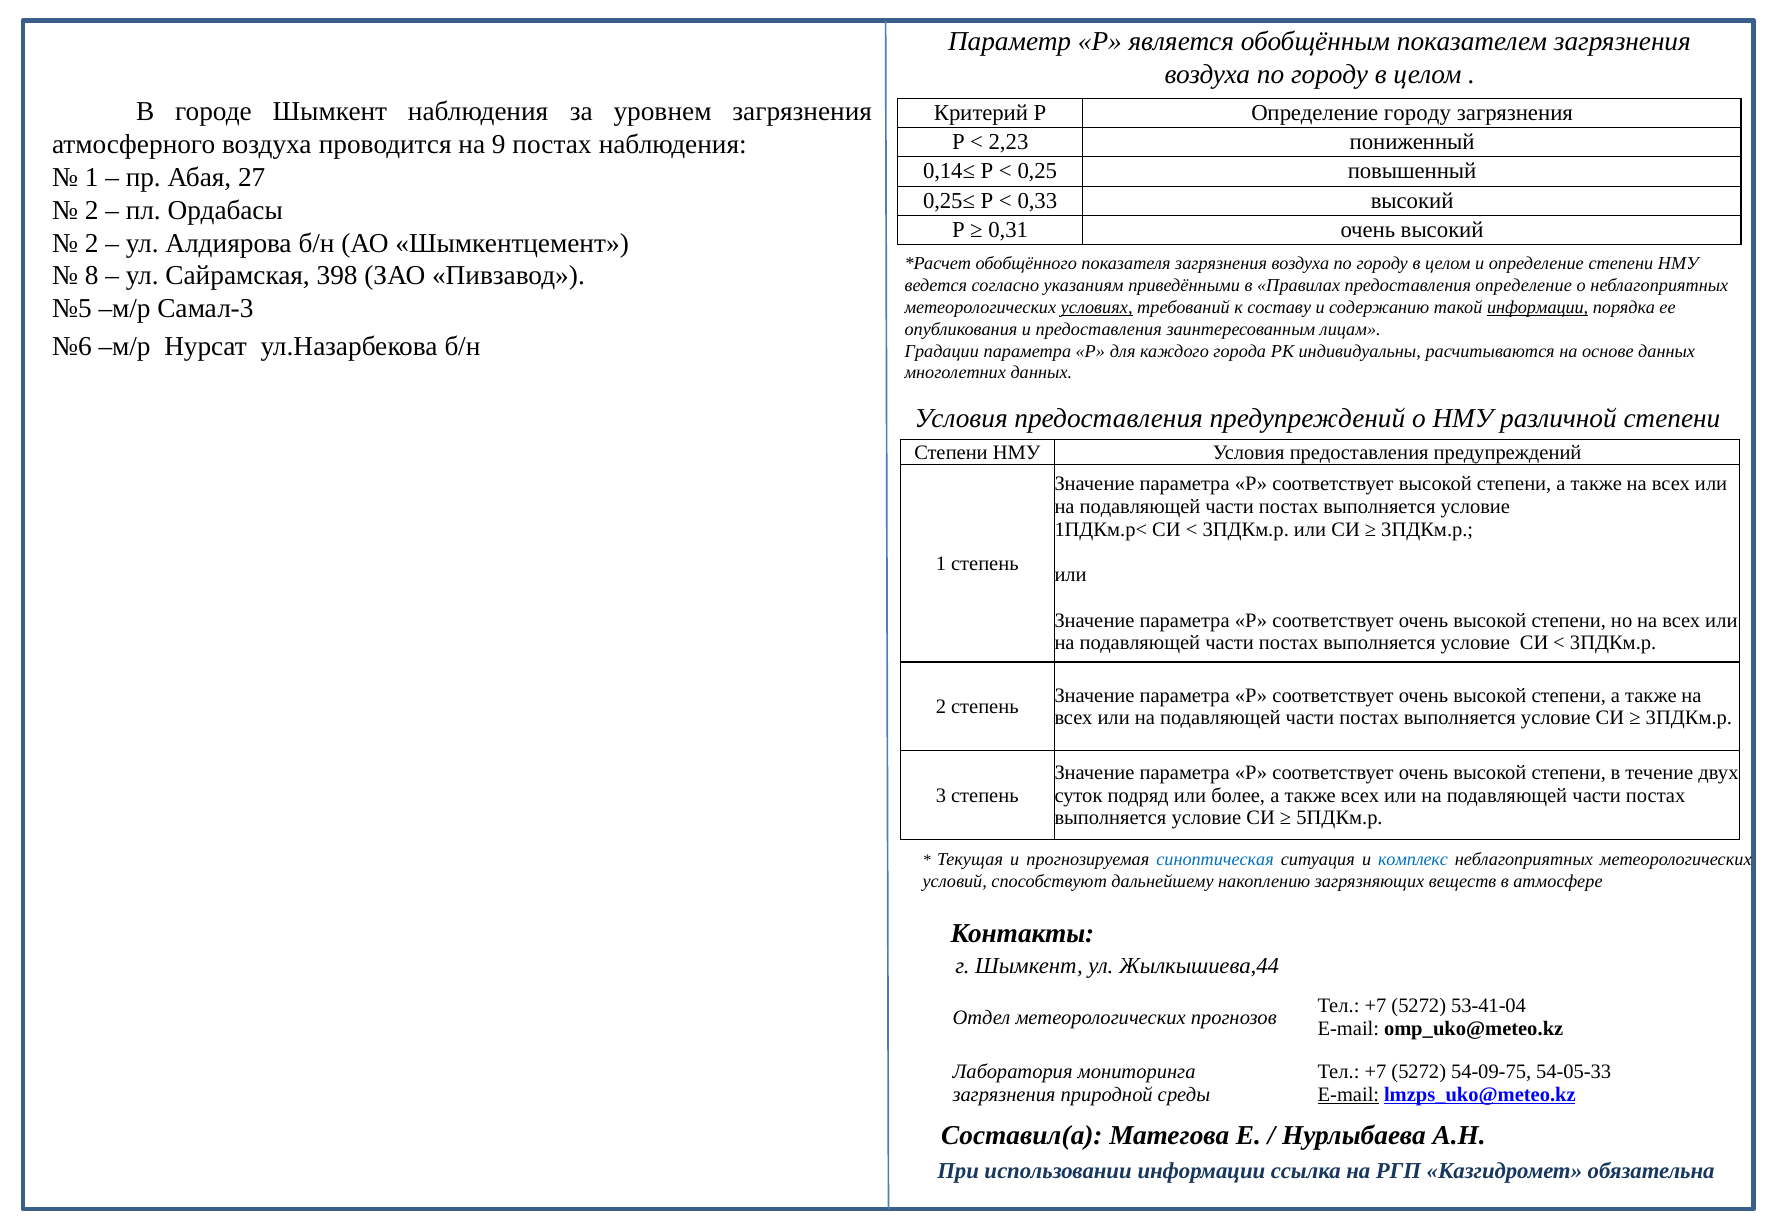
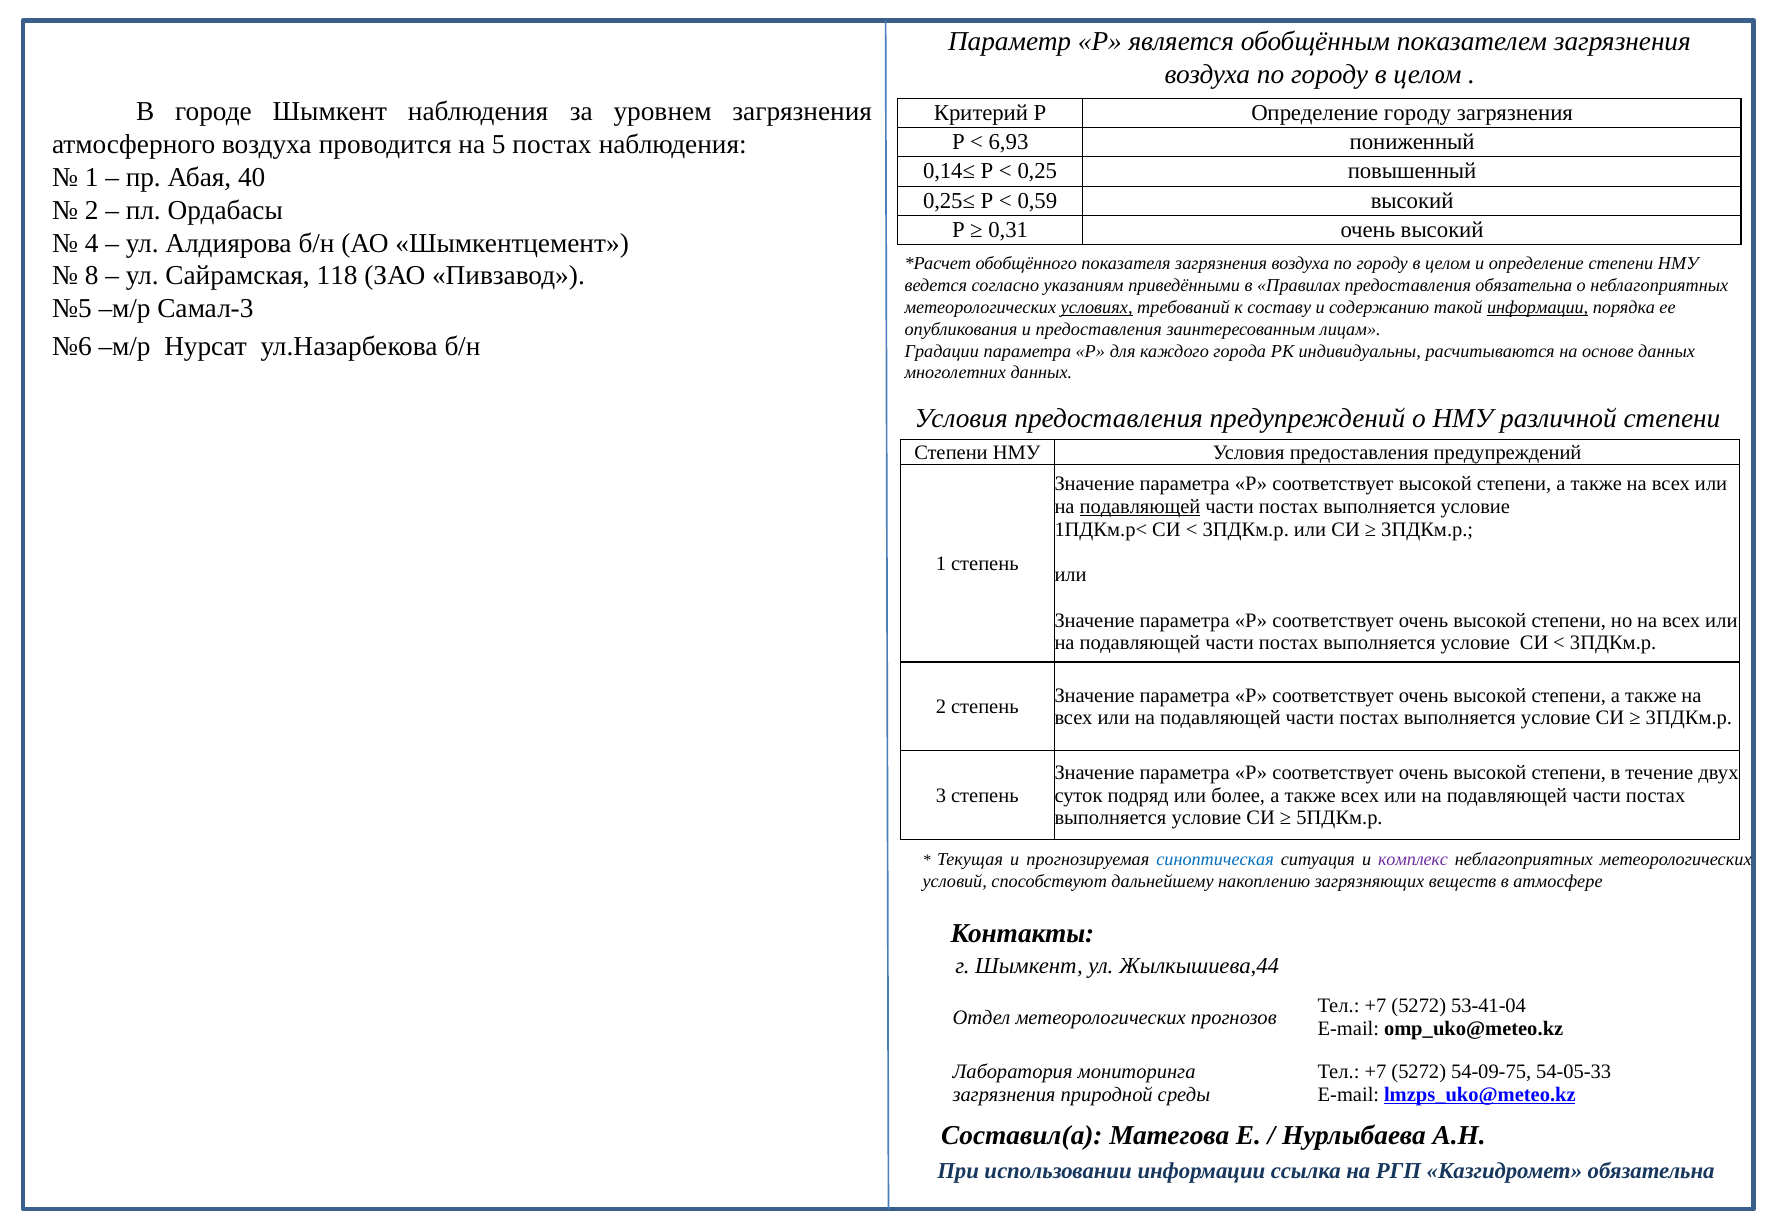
2,23: 2,23 -> 6,93
9: 9 -> 5
27: 27 -> 40
0,33: 0,33 -> 0,59
2 at (92, 243): 2 -> 4
398: 398 -> 118
предоставления определение: определение -> обязательна
подавляющей at (1140, 507) underline: none -> present
комплекс colour: blue -> purple
E-mail at (1348, 1095) underline: present -> none
